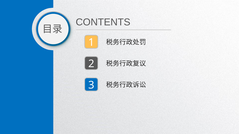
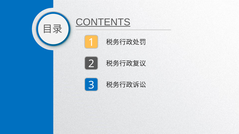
CONTENTS underline: none -> present
